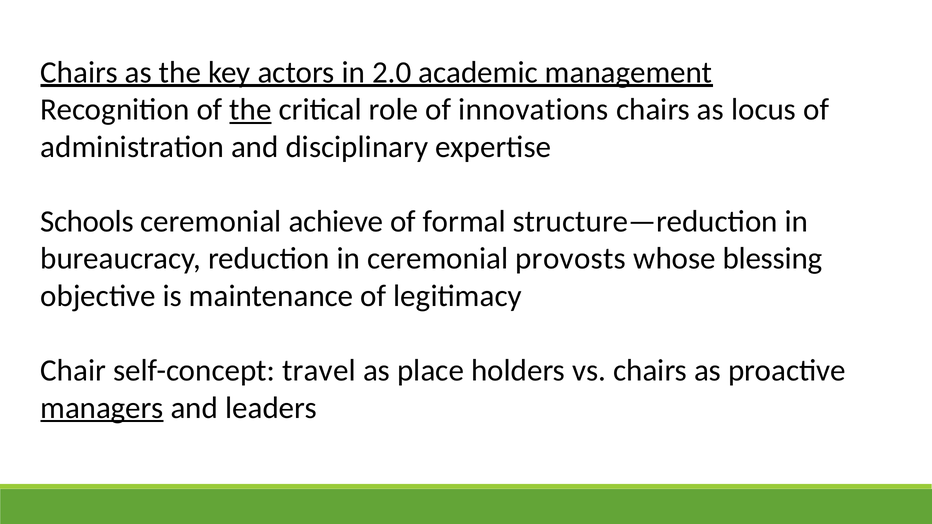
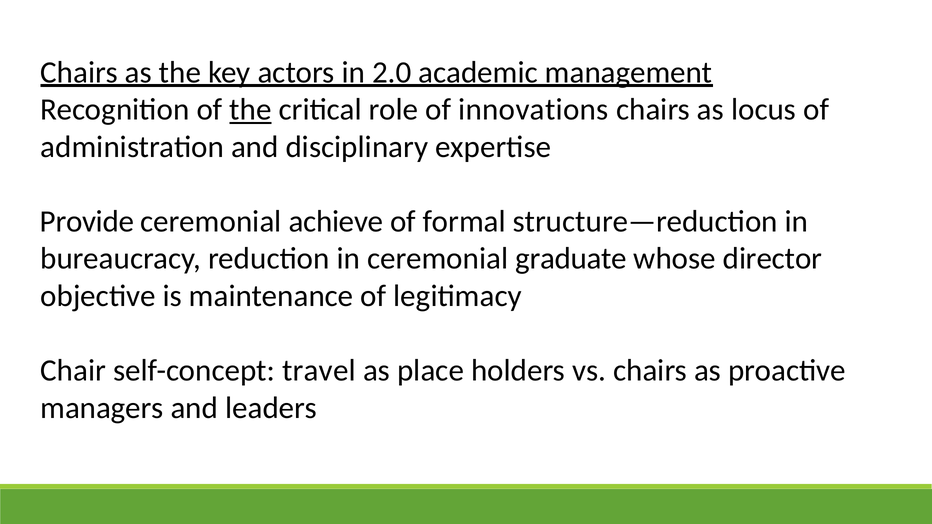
Schools: Schools -> Provide
provosts: provosts -> graduate
blessing: blessing -> director
managers underline: present -> none
